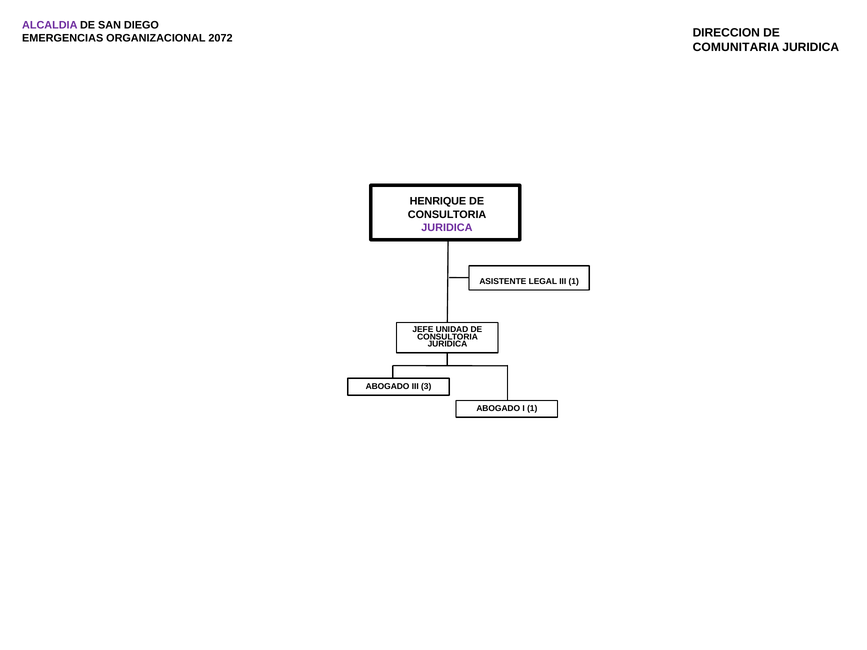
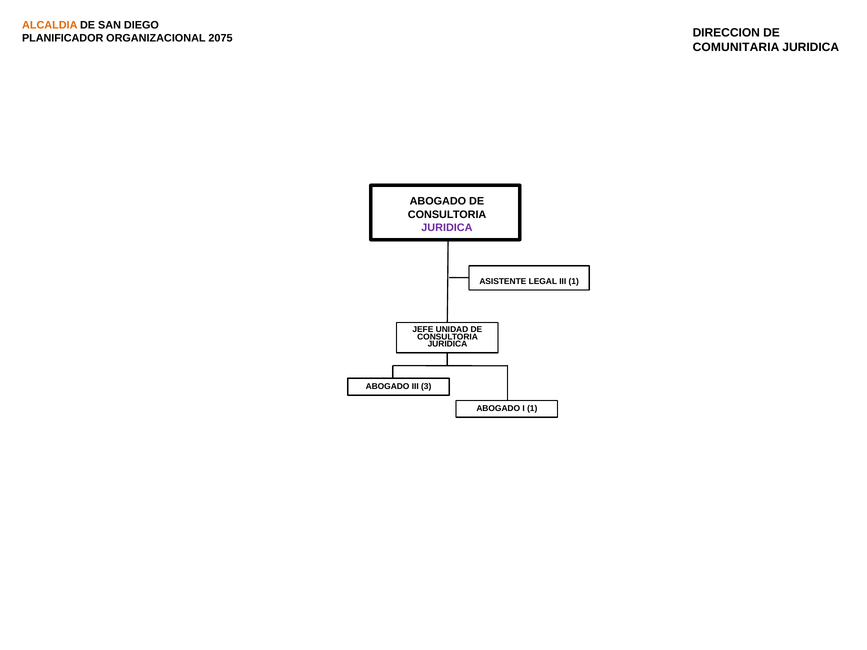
ALCALDIA colour: purple -> orange
EMERGENCIAS: EMERGENCIAS -> PLANIFICADOR
2072: 2072 -> 2075
HENRIQUE at (438, 201): HENRIQUE -> ABOGADO
